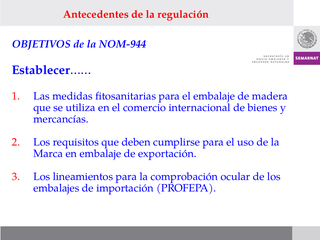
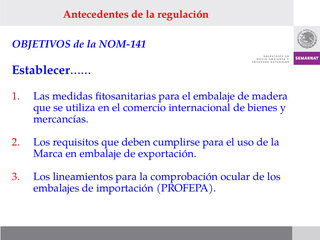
NOM-944: NOM-944 -> NOM-141
